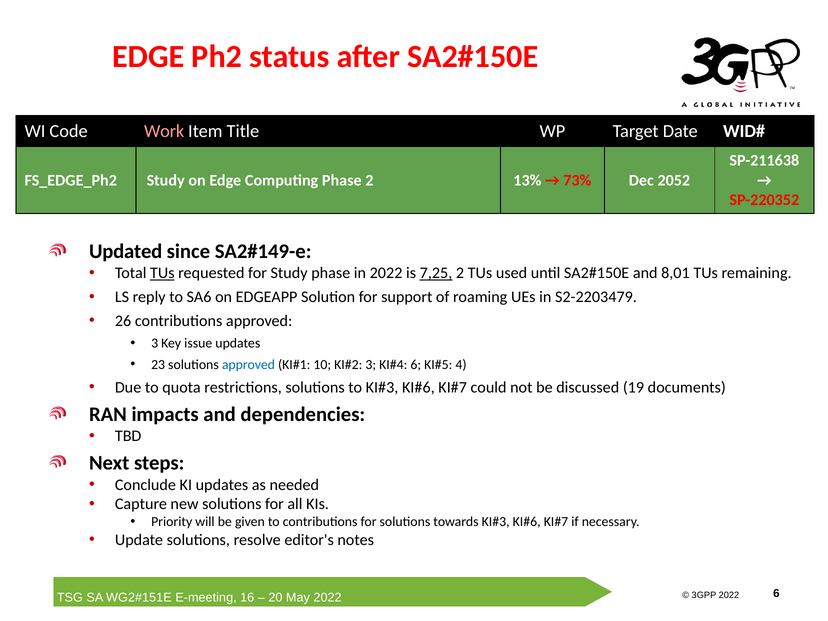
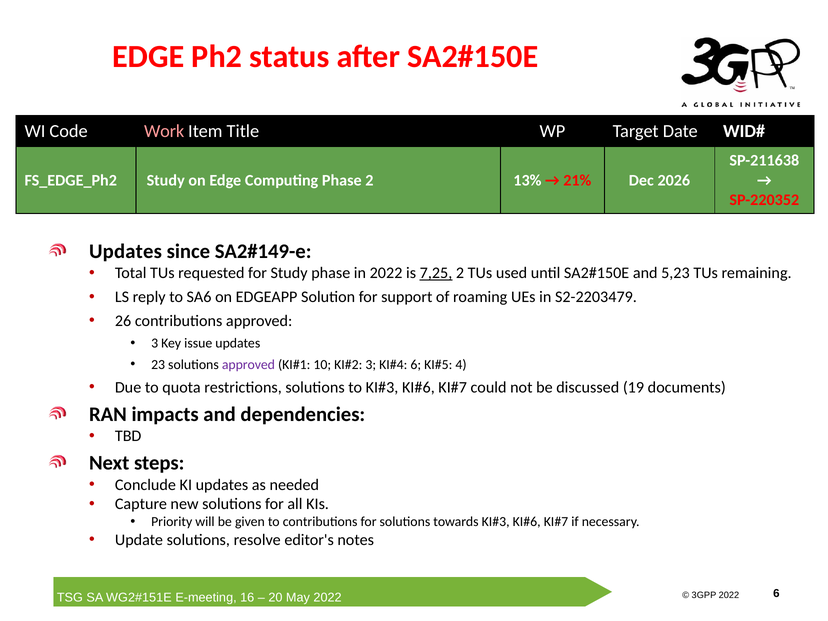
73%: 73% -> 21%
2052: 2052 -> 2026
Updated at (126, 251): Updated -> Updates
TUs at (162, 273) underline: present -> none
8,01: 8,01 -> 5,23
approved at (248, 365) colour: blue -> purple
